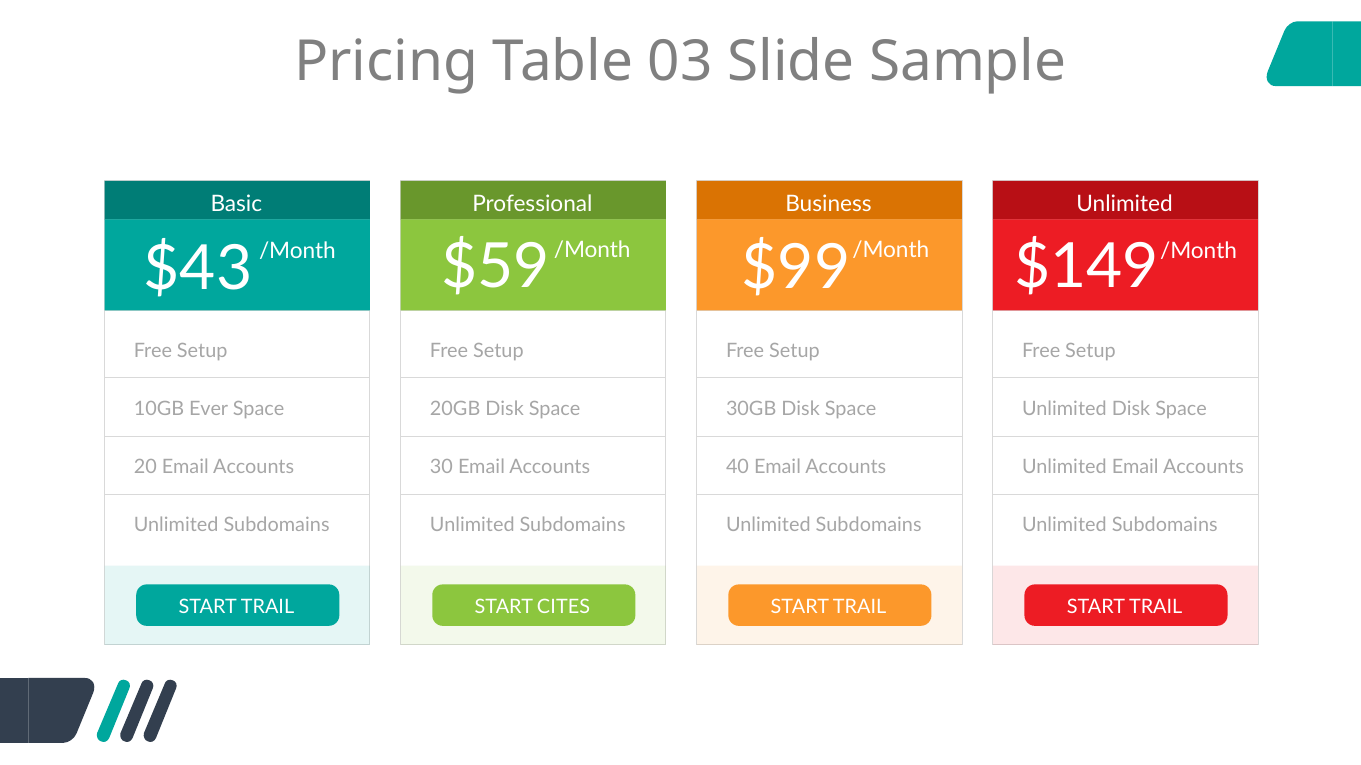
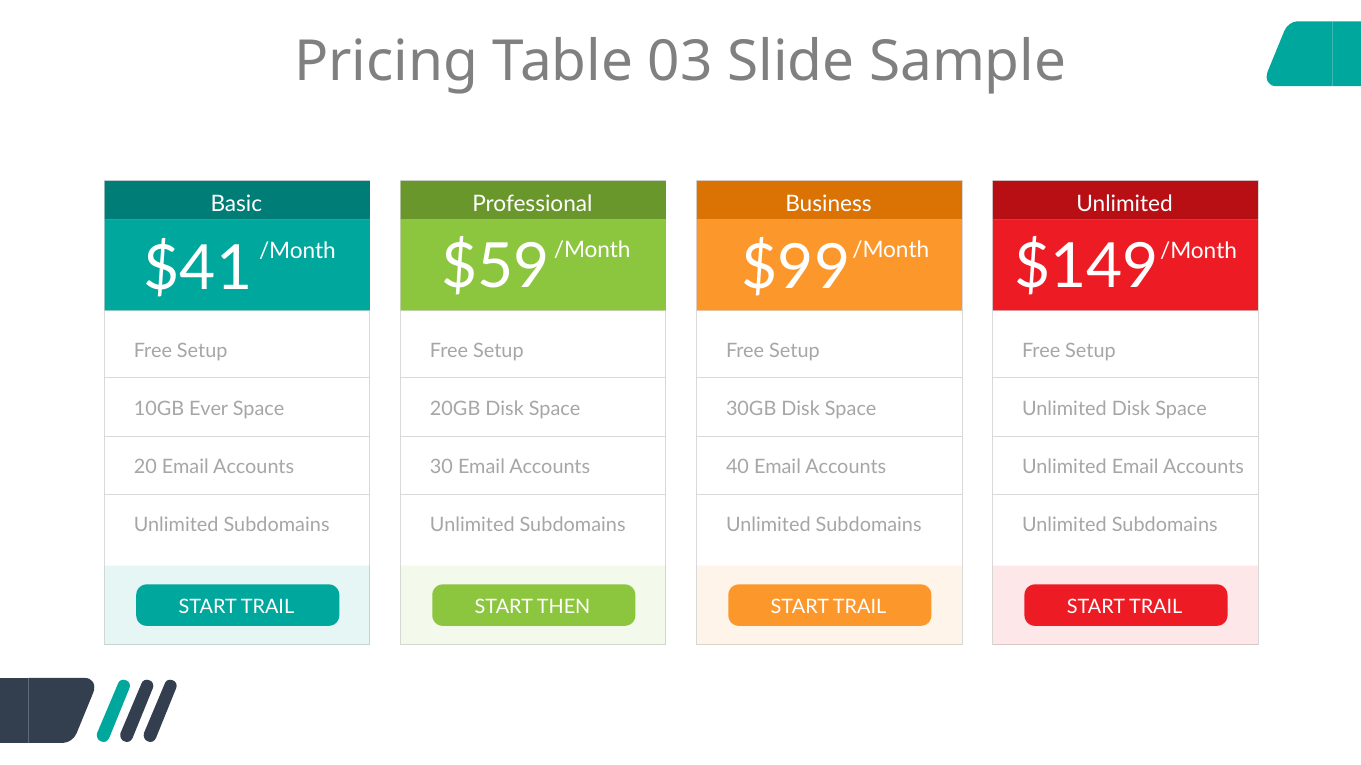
$43: $43 -> $41
CITES: CITES -> THEN
